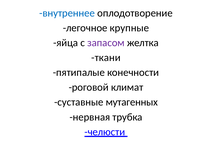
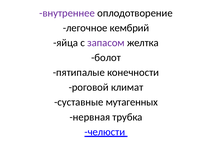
внутреннее colour: blue -> purple
крупные: крупные -> кембрий
ткани: ткани -> болот
